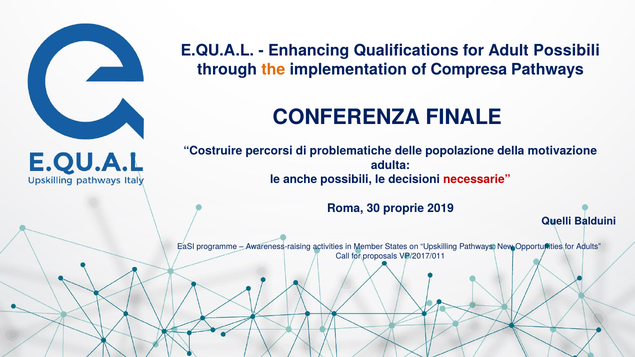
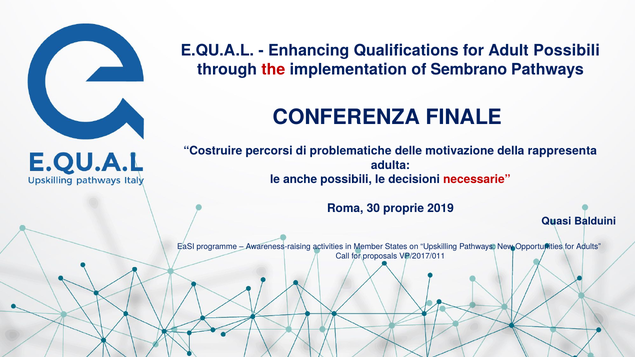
the colour: orange -> red
Compresa: Compresa -> Sembrano
popolazione: popolazione -> motivazione
motivazione: motivazione -> rappresenta
Quelli: Quelli -> Quasi
